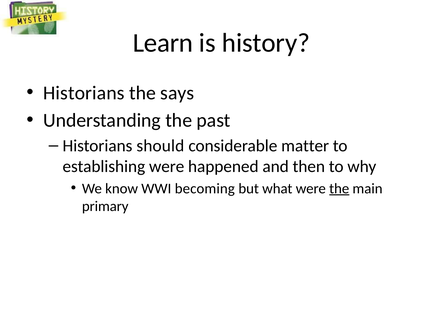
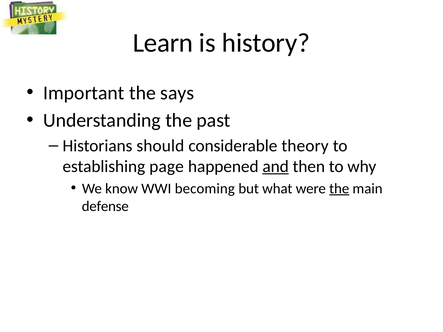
Historians at (84, 93): Historians -> Important
matter: matter -> theory
establishing were: were -> page
and underline: none -> present
primary: primary -> defense
